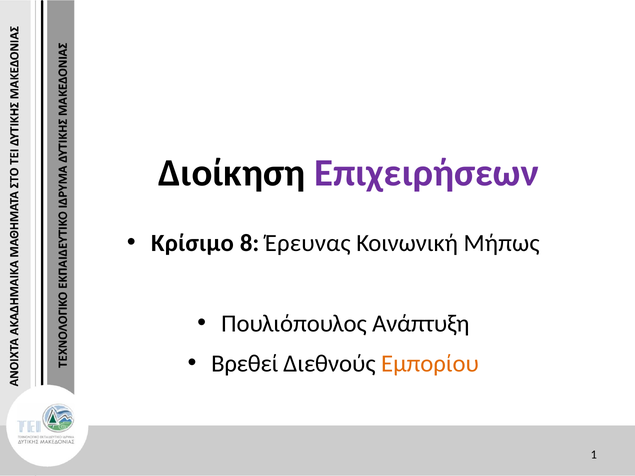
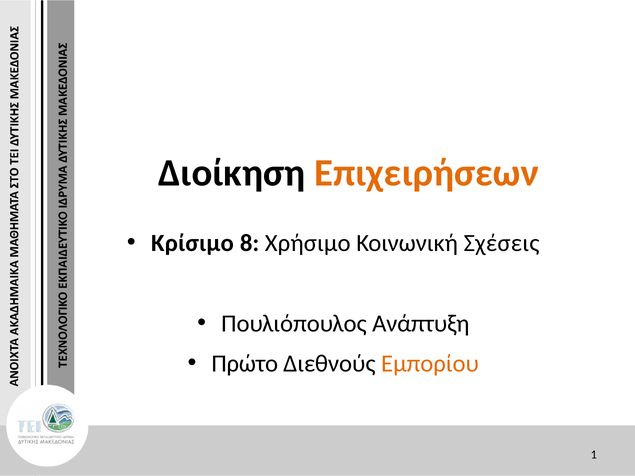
Επιχειρήσεων colour: purple -> orange
Έρευνας: Έρευνας -> Χρήσιμο
Μήπως: Μήπως -> Σχέσεις
Βρεθεί: Βρεθεί -> Πρώτο
